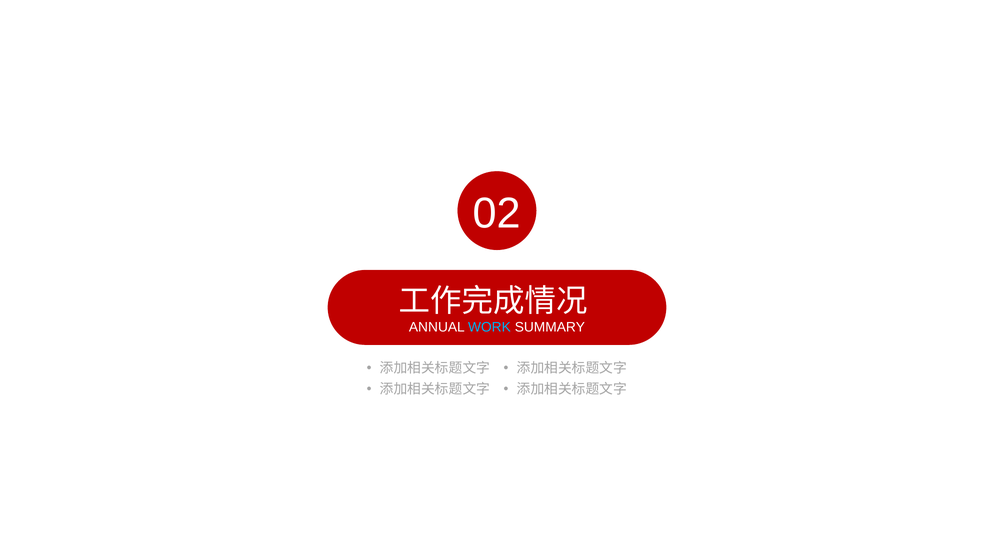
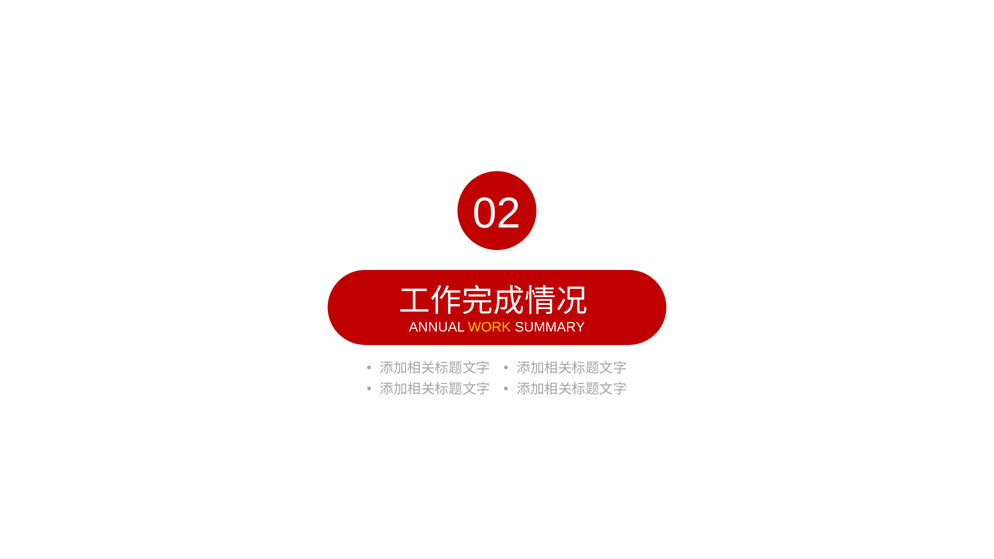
WORK colour: light blue -> yellow
